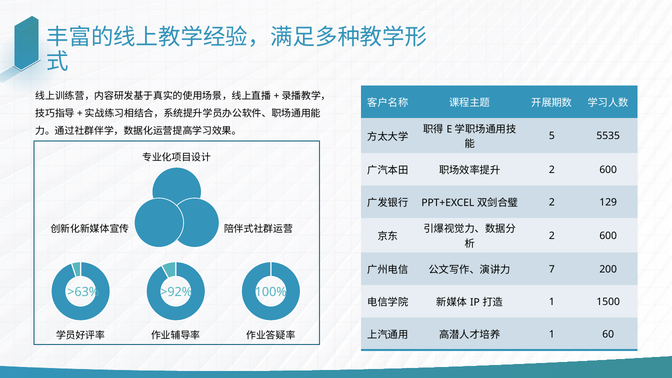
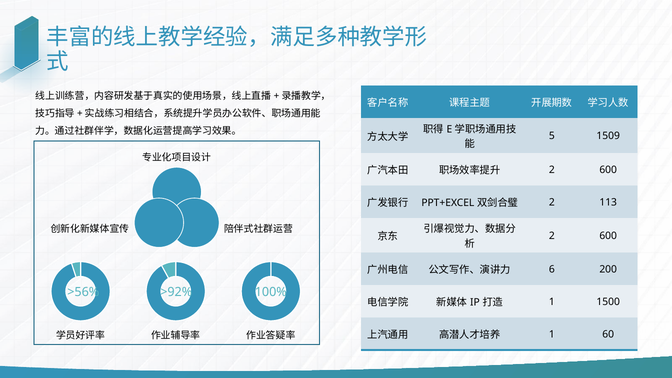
5535: 5535 -> 1509
129: 129 -> 113
7: 7 -> 6
>63%: >63% -> >56%
